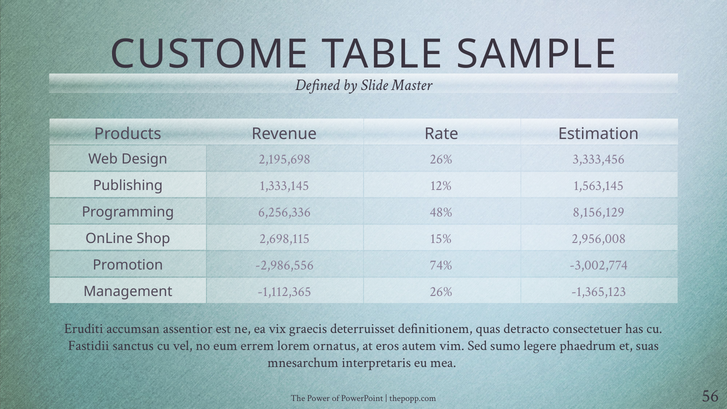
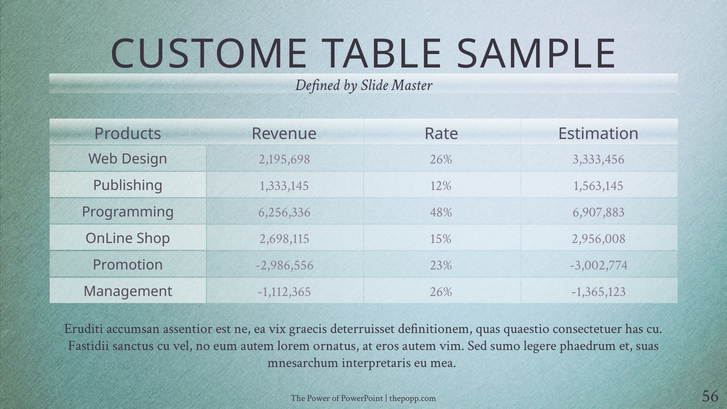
8,156,129: 8,156,129 -> 6,907,883
74%: 74% -> 23%
detracto: detracto -> quaestio
eum errem: errem -> autem
